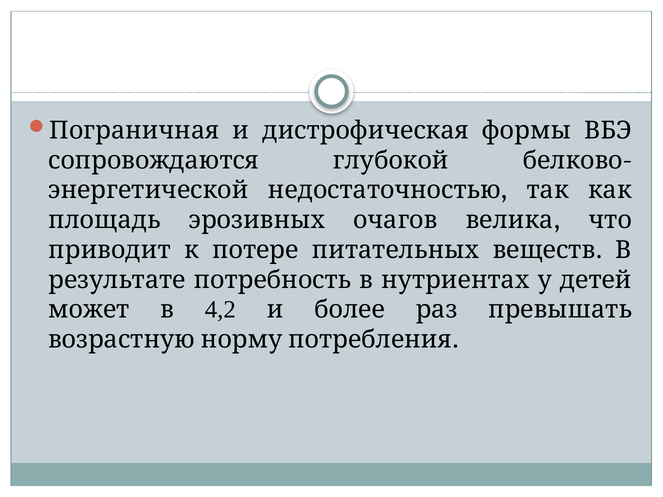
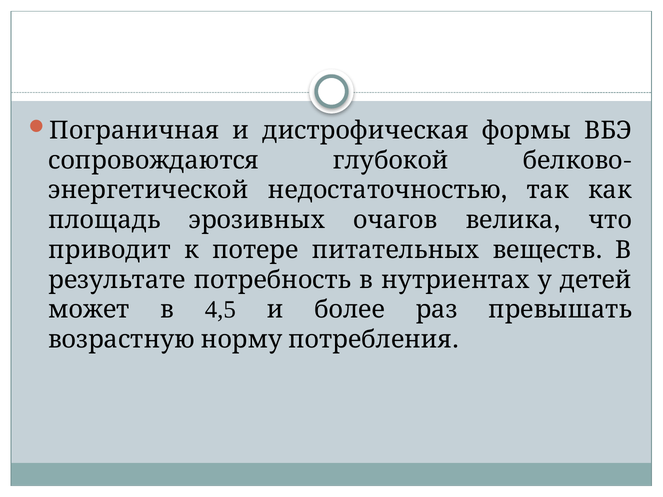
4,2: 4,2 -> 4,5
